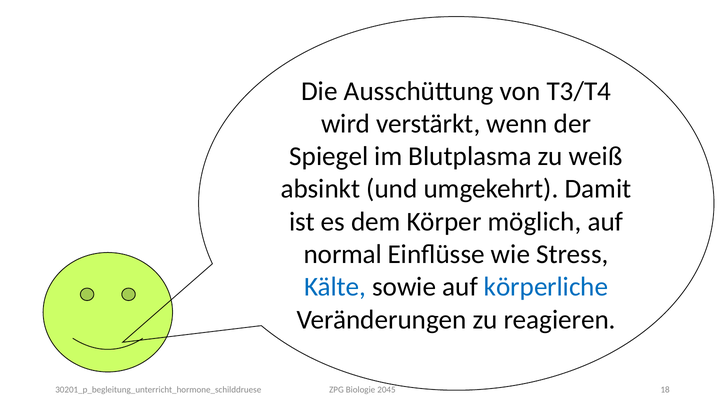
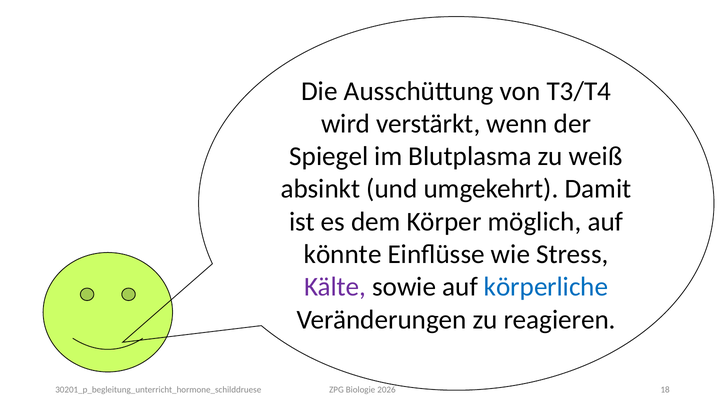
normal: normal -> könnte
Kälte colour: blue -> purple
2045: 2045 -> 2026
